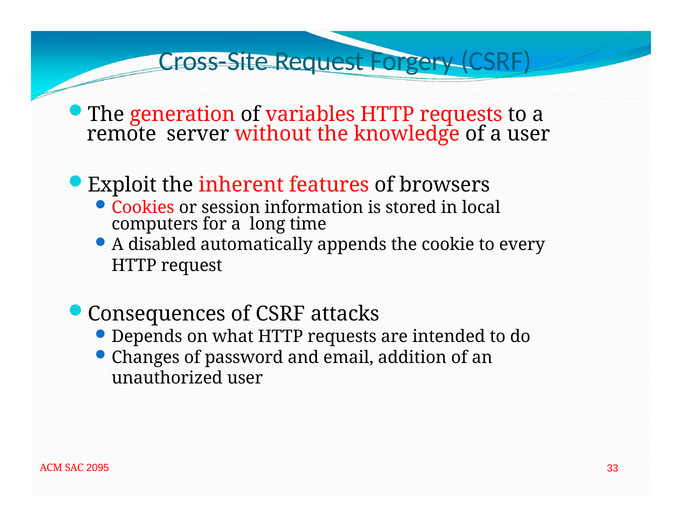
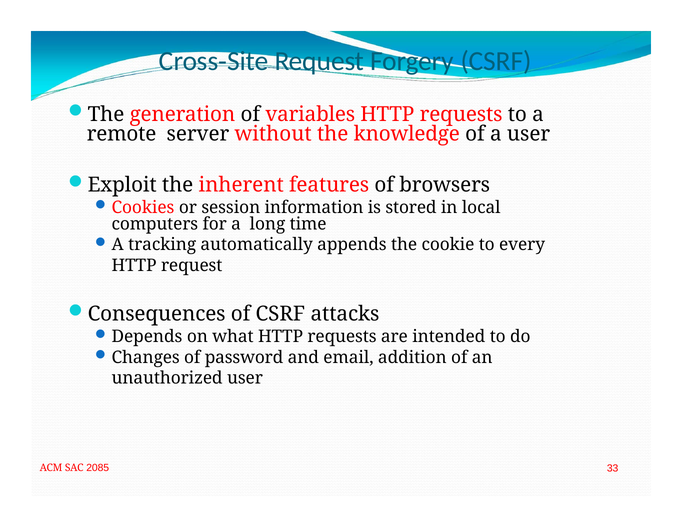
disabled: disabled -> tracking
2095: 2095 -> 2085
